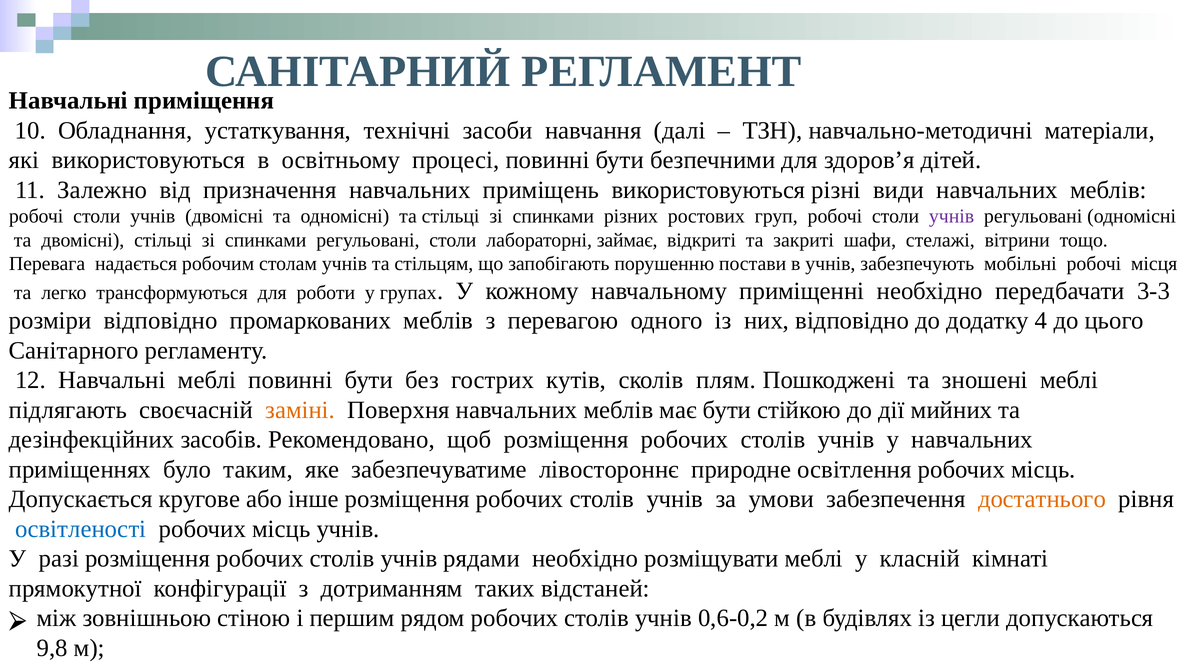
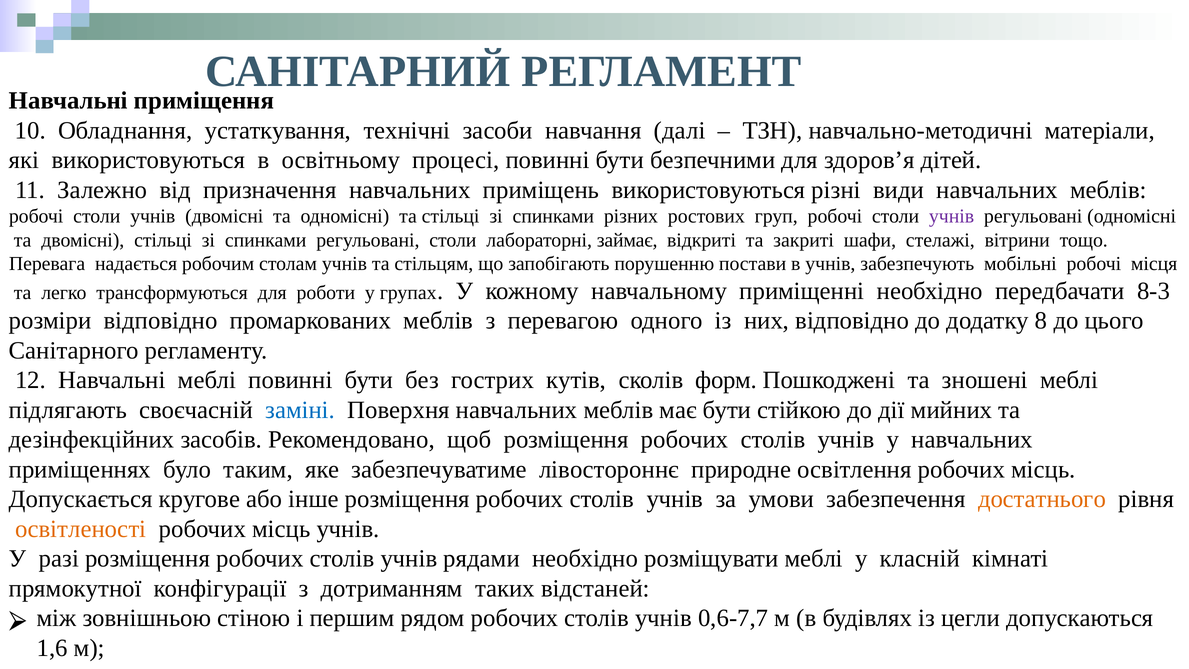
3-3: 3-3 -> 8-3
4: 4 -> 8
плям: плям -> форм
заміні colour: orange -> blue
освітленості colour: blue -> orange
0,6-0,2: 0,6-0,2 -> 0,6-7,7
9,8: 9,8 -> 1,6
